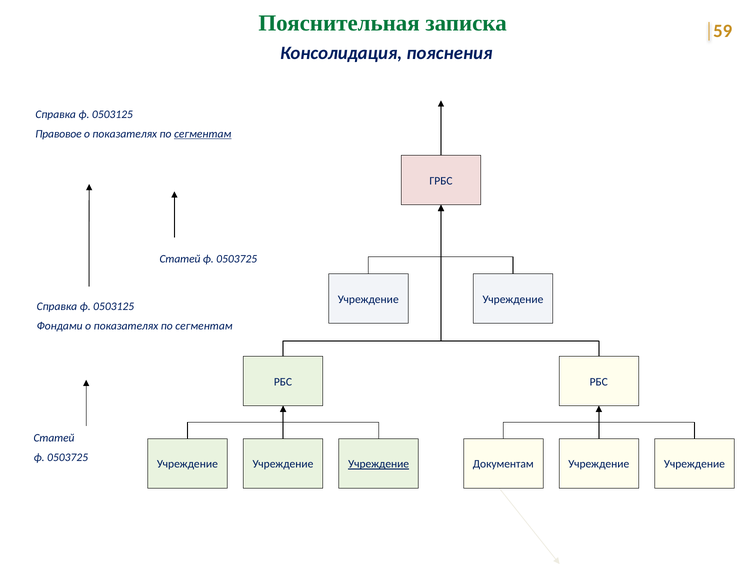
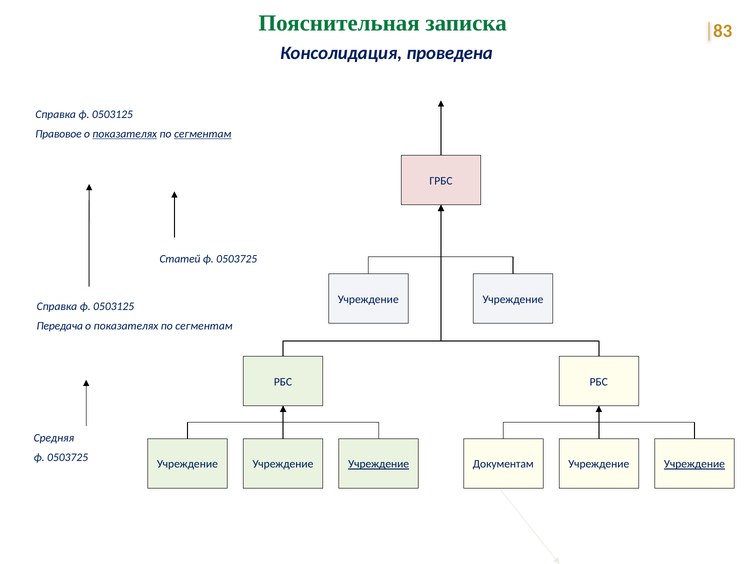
59: 59 -> 83
пояснения: пояснения -> проведена
показателях at (125, 134) underline: none -> present
Фондами: Фондами -> Передача
Статей at (54, 438): Статей -> Средняя
Учреждение at (694, 464) underline: none -> present
